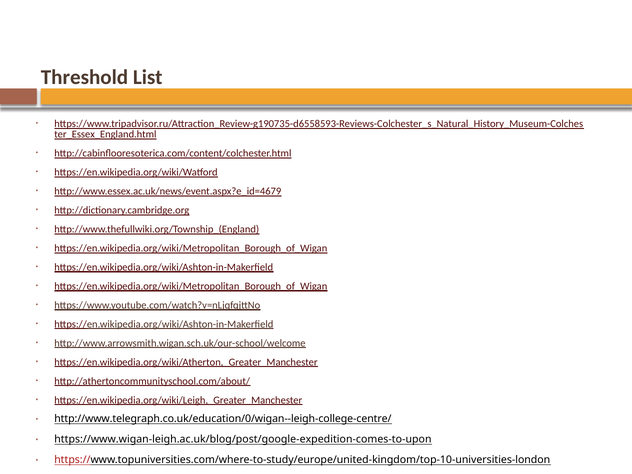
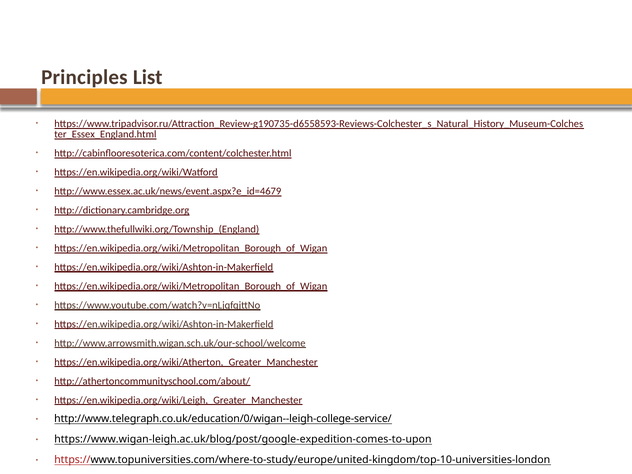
Threshold: Threshold -> Principles
http://www.telegraph.co.uk/education/0/wigan--leigh-college-centre/: http://www.telegraph.co.uk/education/0/wigan--leigh-college-centre/ -> http://www.telegraph.co.uk/education/0/wigan--leigh-college-service/
